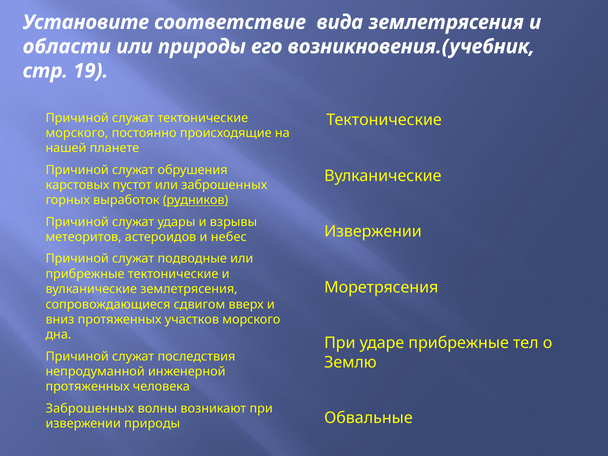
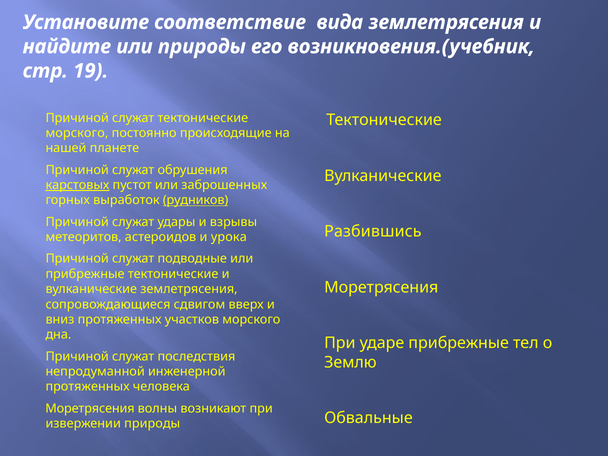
области: области -> найдите
карстовых underline: none -> present
Извержении at (373, 232): Извержении -> Разбившись
небес: небес -> урока
Заброшенных at (90, 408): Заброшенных -> Моретрясения
